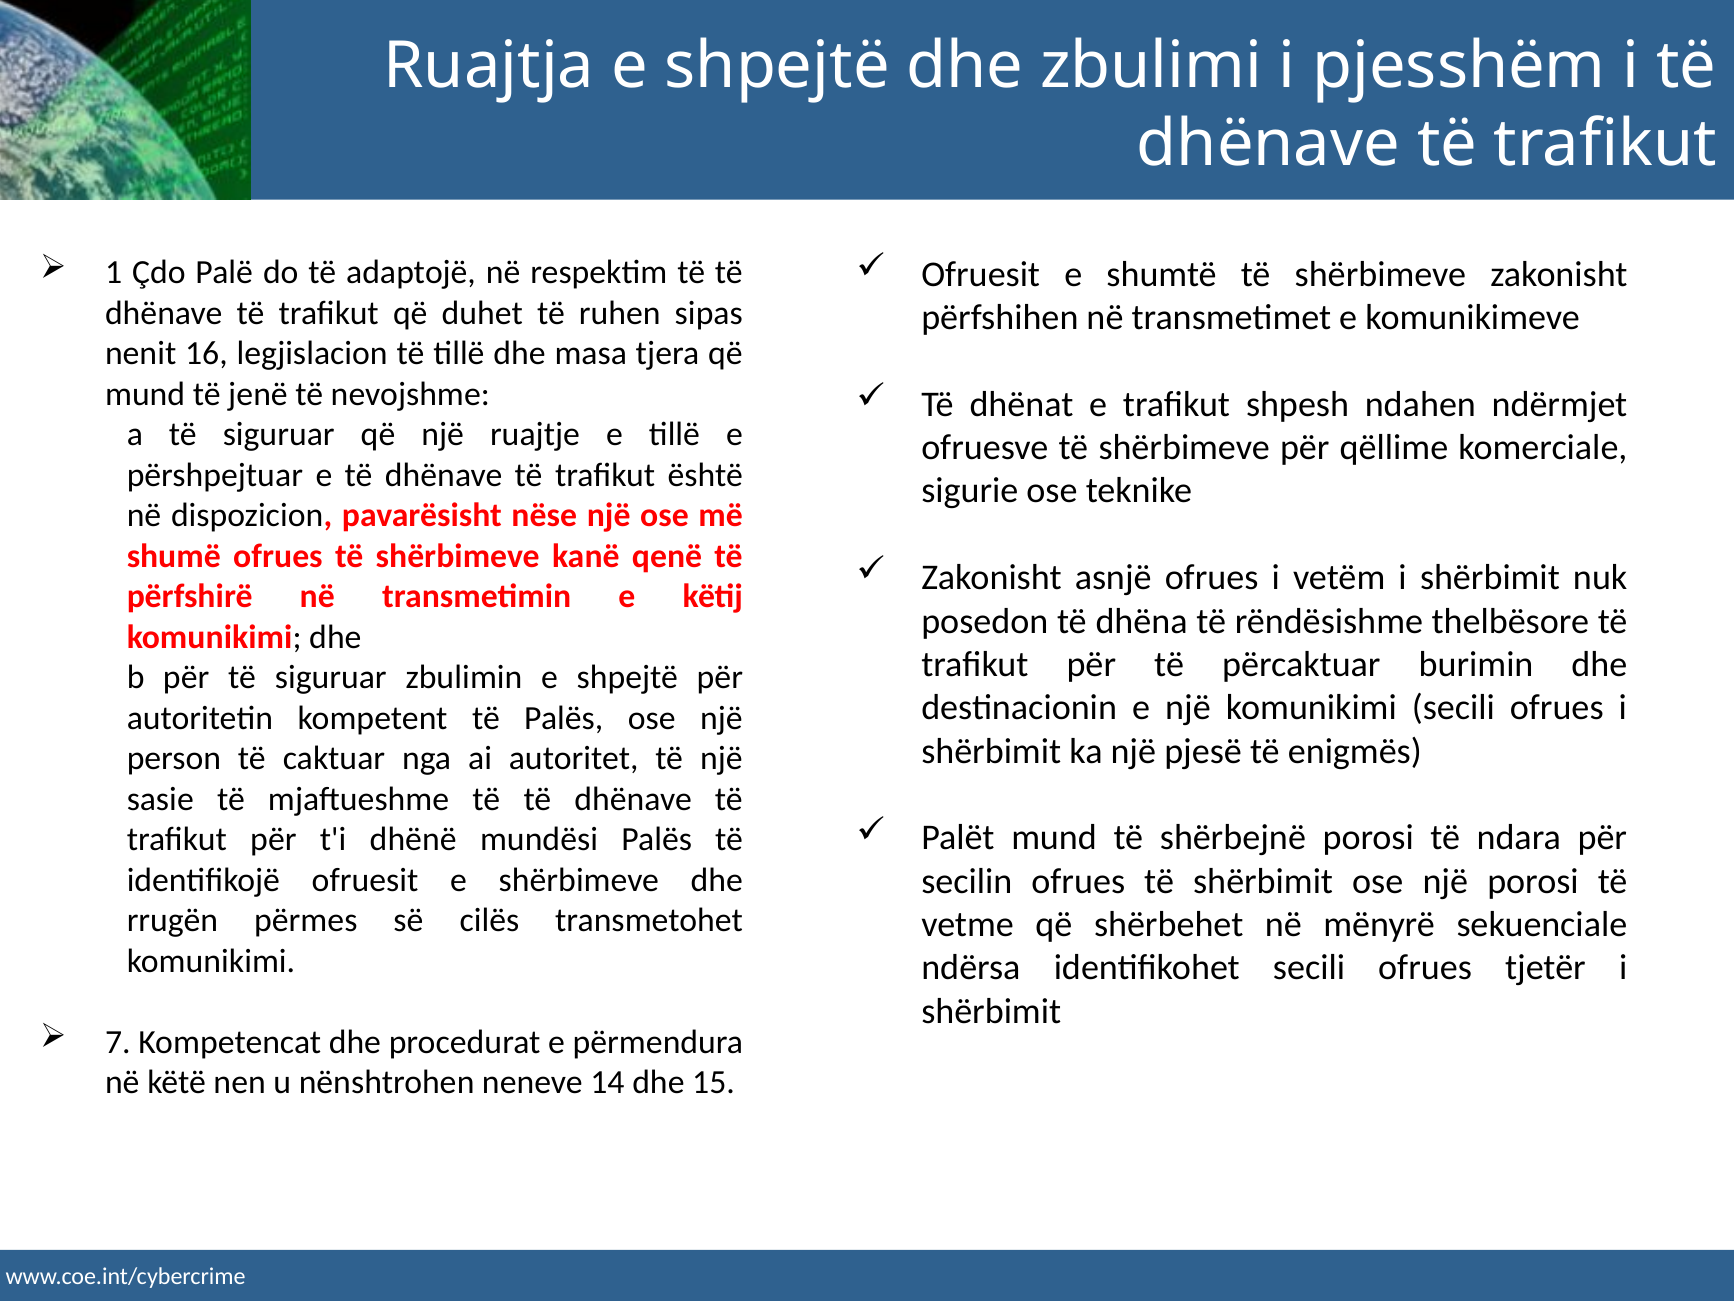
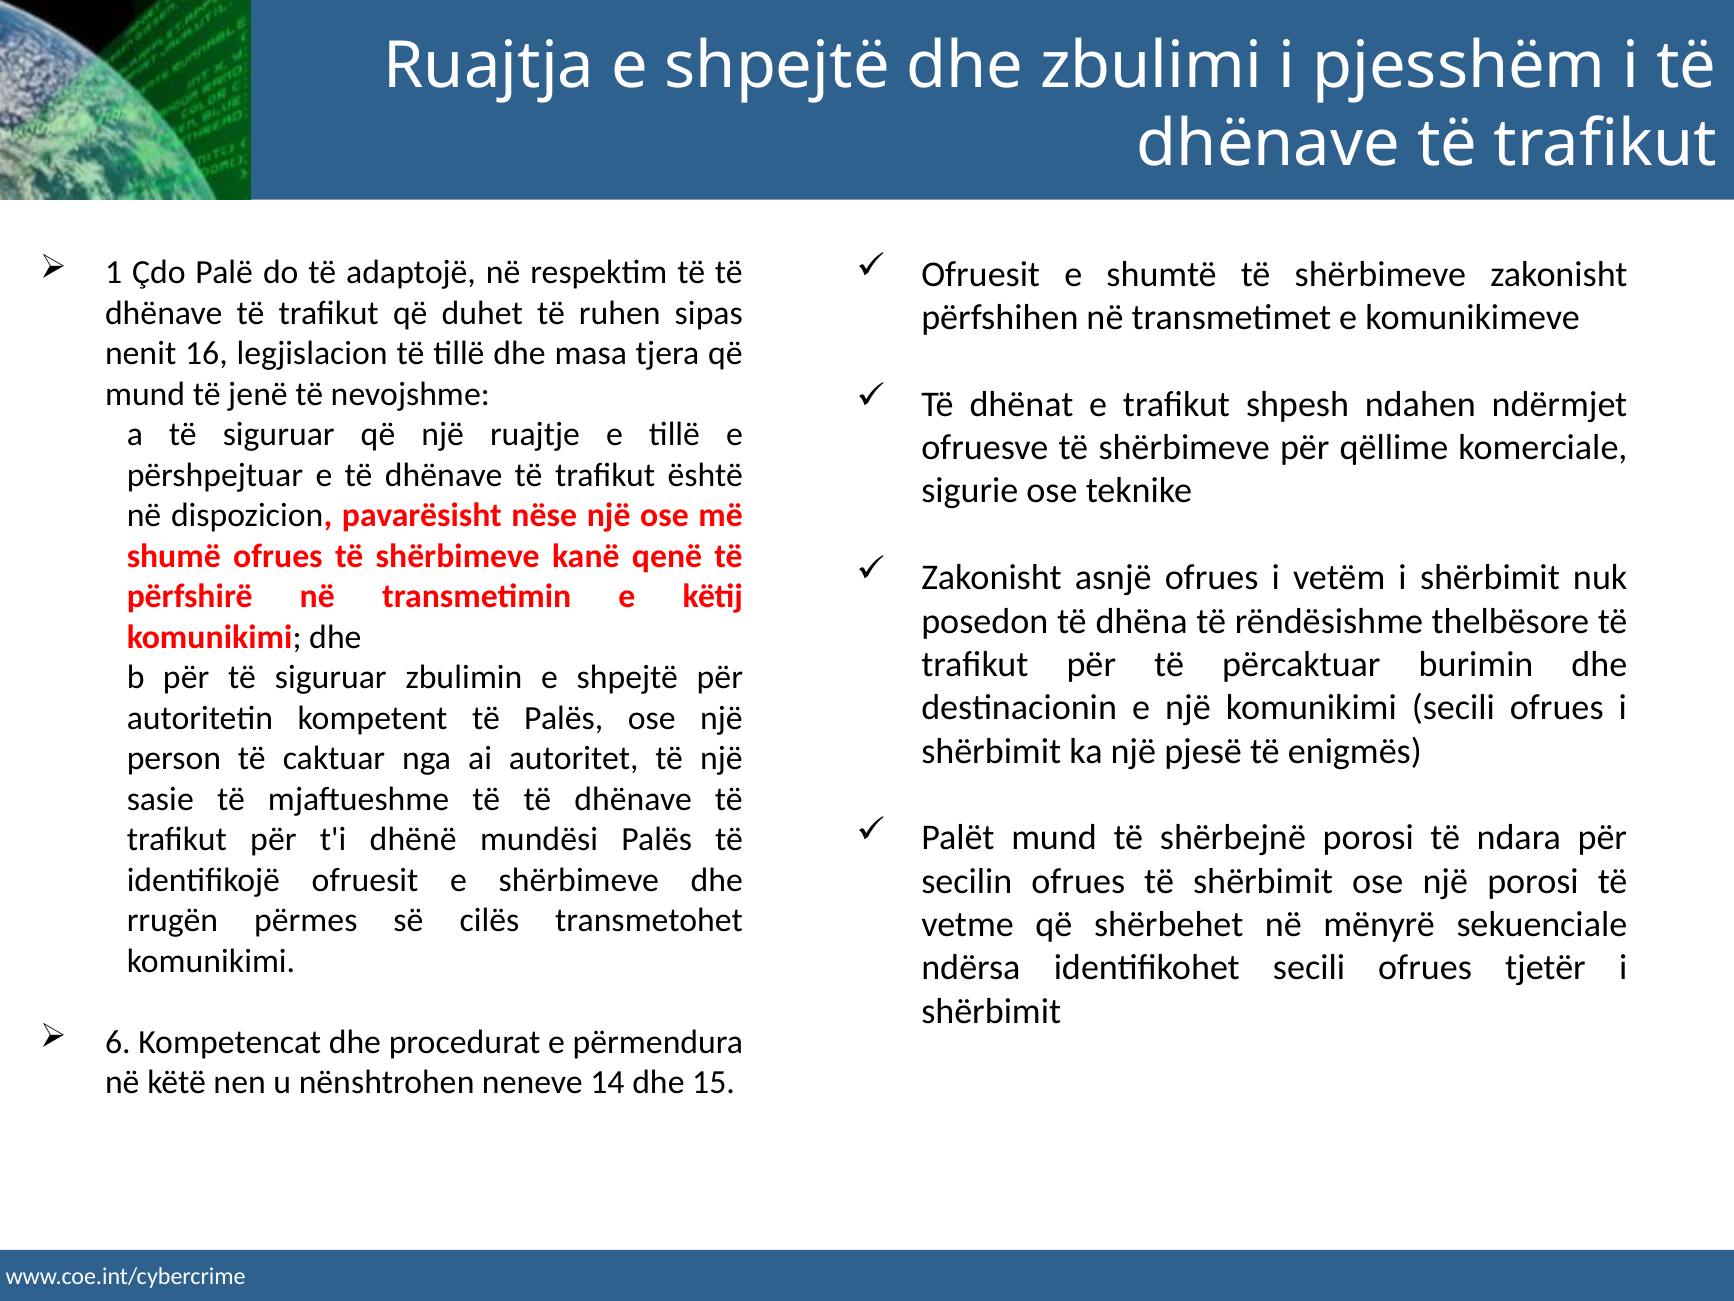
7: 7 -> 6
